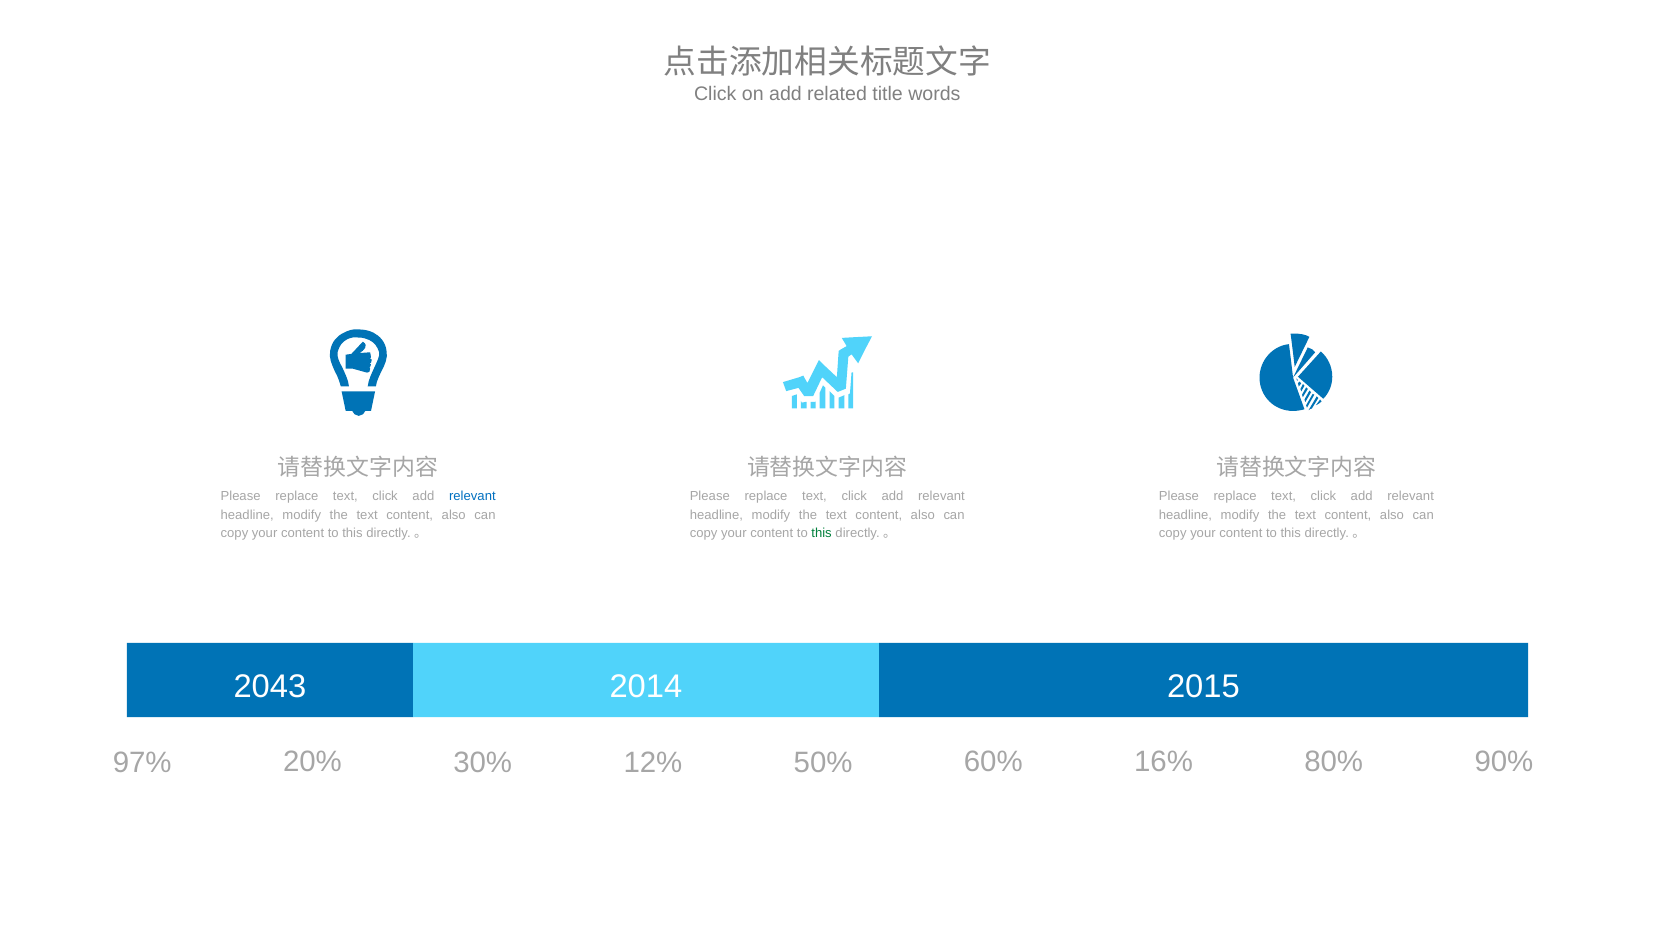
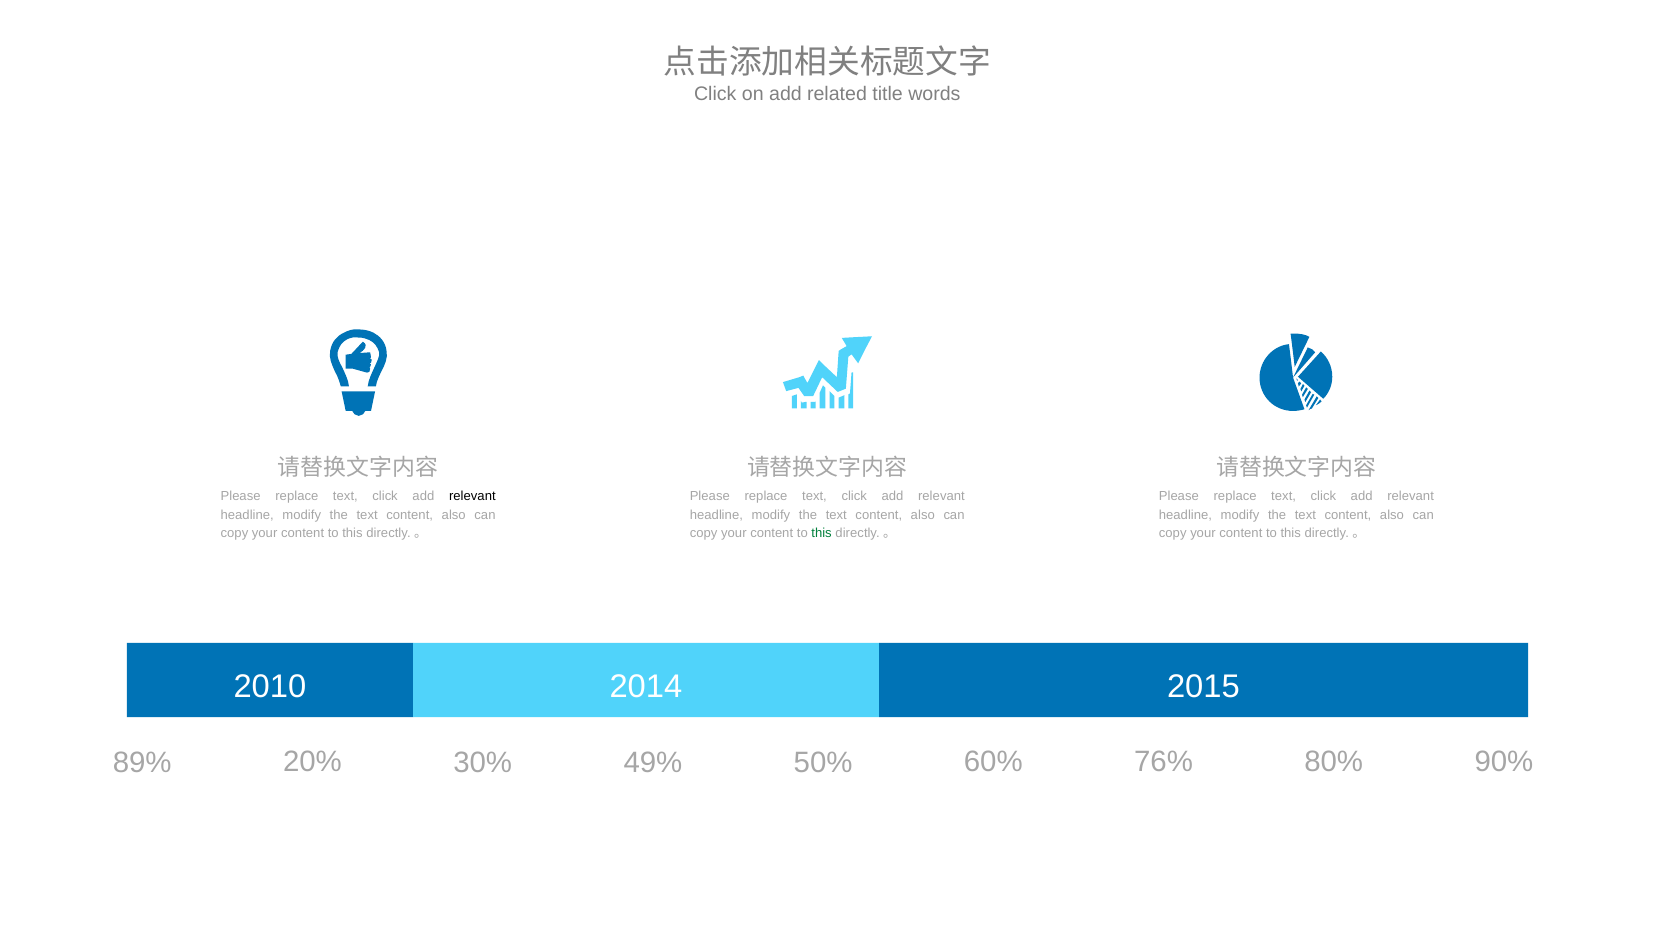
relevant at (472, 496) colour: blue -> black
2043: 2043 -> 2010
97%: 97% -> 89%
12%: 12% -> 49%
16%: 16% -> 76%
